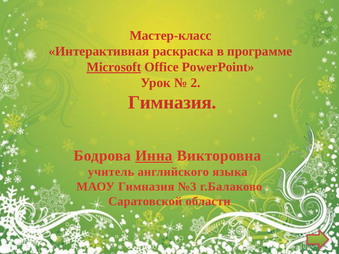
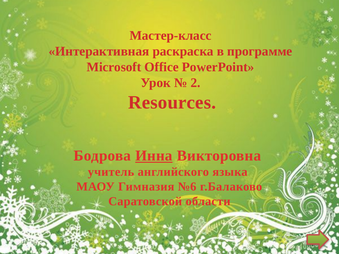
Microsoft underline: present -> none
Гимназия at (172, 103): Гимназия -> Resources
№3: №3 -> №6
